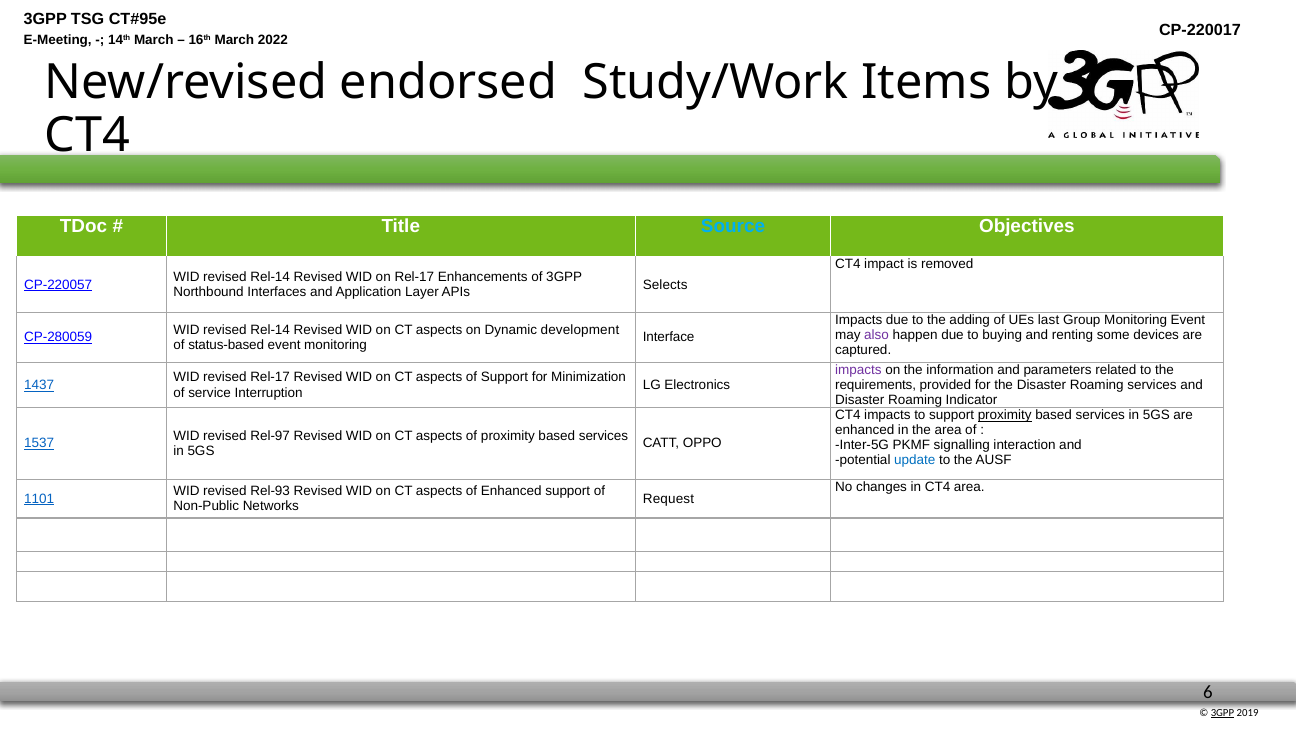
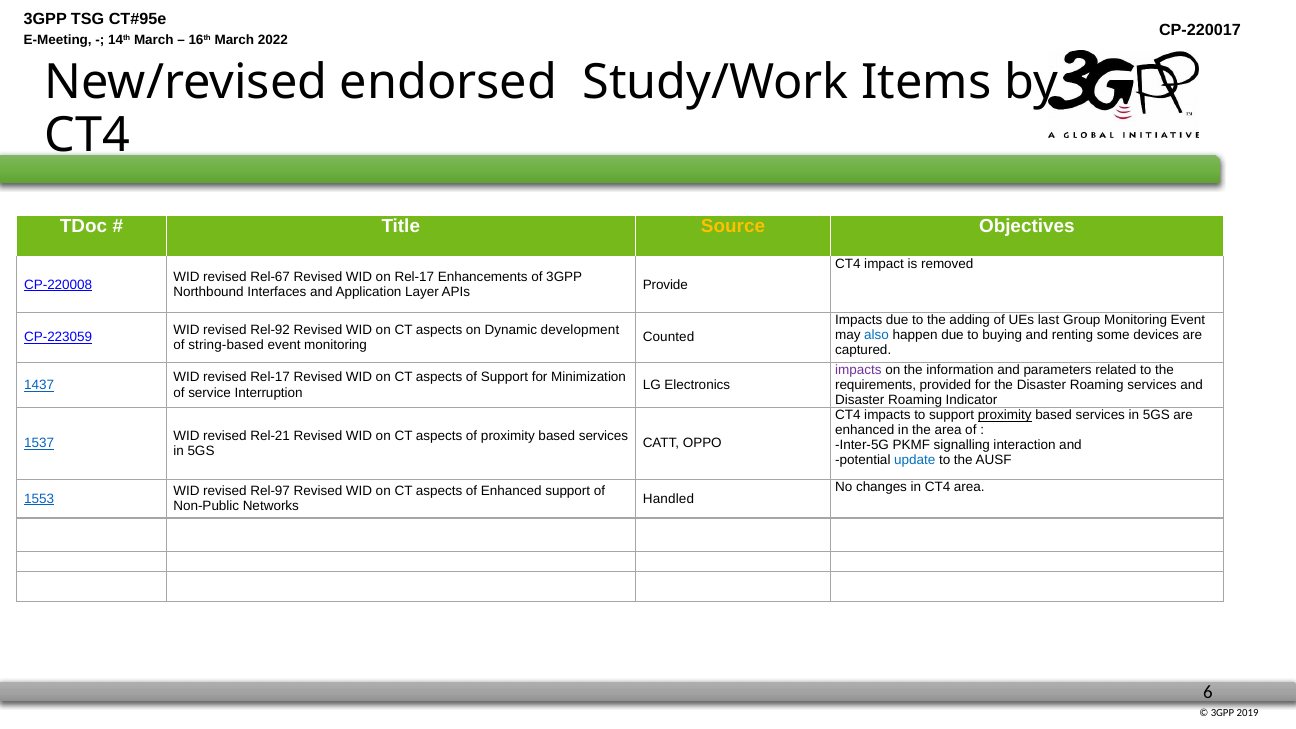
Source colour: light blue -> yellow
Rel-14 at (270, 277): Rel-14 -> Rel-67
CP-220057: CP-220057 -> CP-220008
Selects: Selects -> Provide
Rel-14 at (270, 330): Rel-14 -> Rel-92
also colour: purple -> blue
CP-280059: CP-280059 -> CP-223059
Interface: Interface -> Counted
status-based: status-based -> string-based
Rel-97: Rel-97 -> Rel-21
Rel-93: Rel-93 -> Rel-97
1101: 1101 -> 1553
Request: Request -> Handled
3GPP at (1222, 713) underline: present -> none
